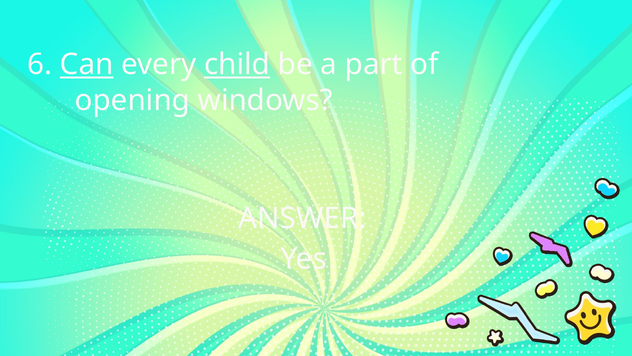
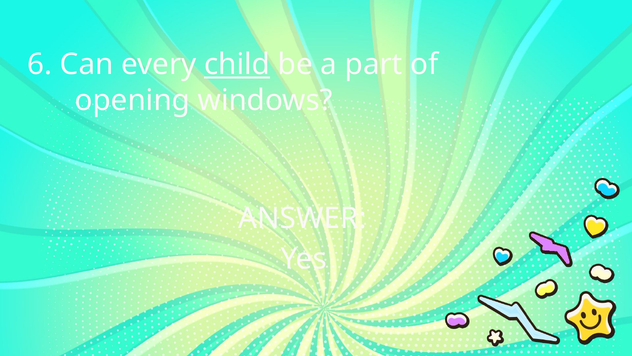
Can underline: present -> none
